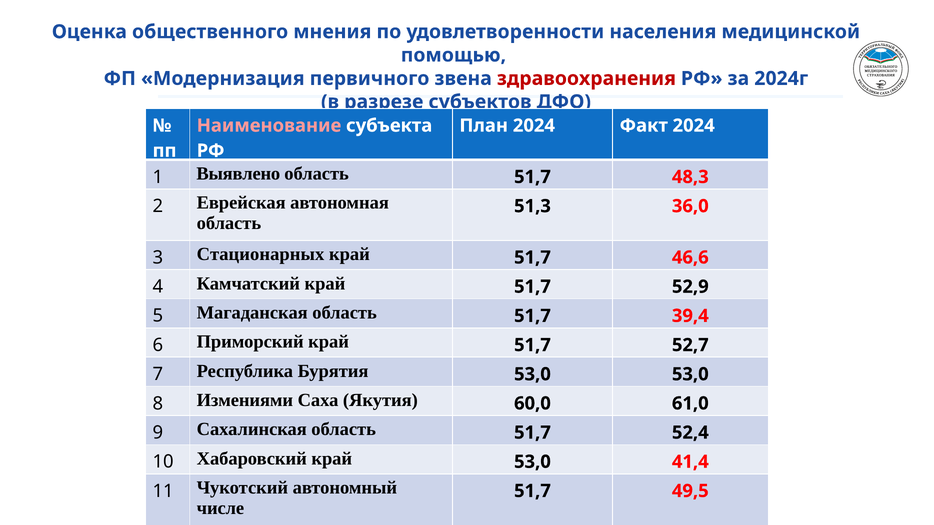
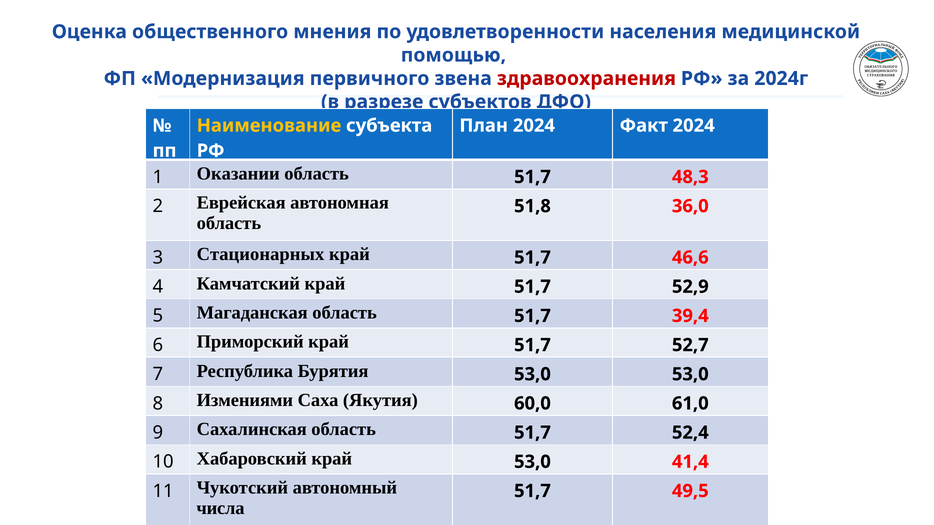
Наименование colour: pink -> yellow
Выявлено: Выявлено -> Оказании
51,3: 51,3 -> 51,8
числе: числе -> числа
